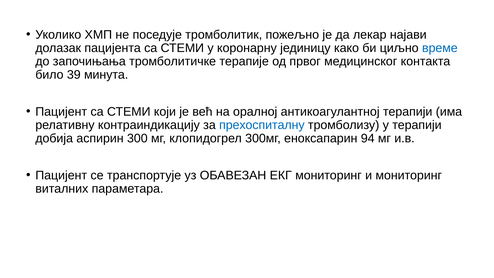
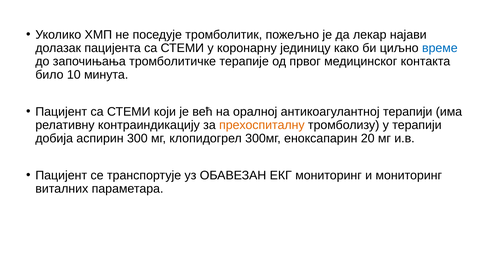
39: 39 -> 10
прехоспиталну colour: blue -> orange
94: 94 -> 20
